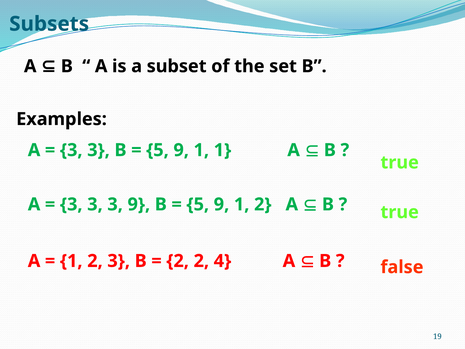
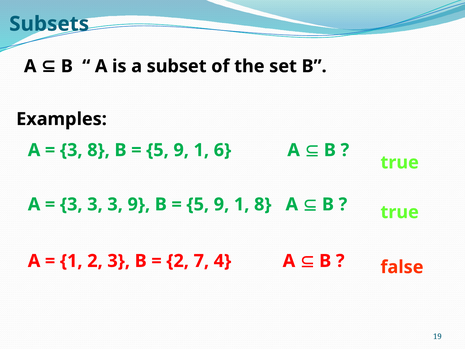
3 at (99, 150): 3 -> 8
1 1: 1 -> 6
9 1 2: 2 -> 8
2 2: 2 -> 7
